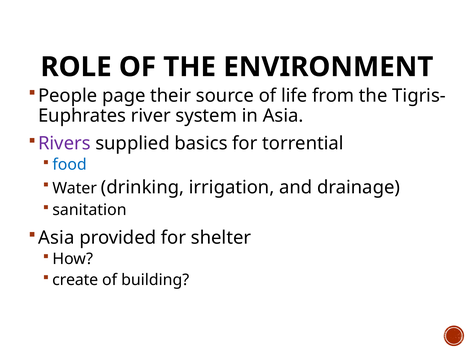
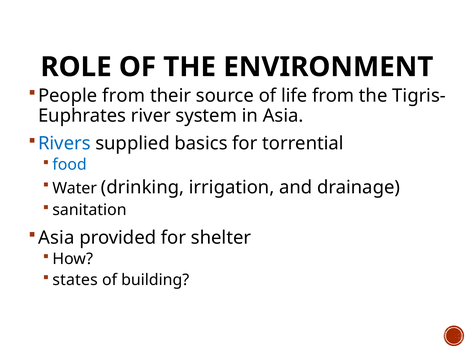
People page: page -> from
Rivers colour: purple -> blue
create: create -> states
